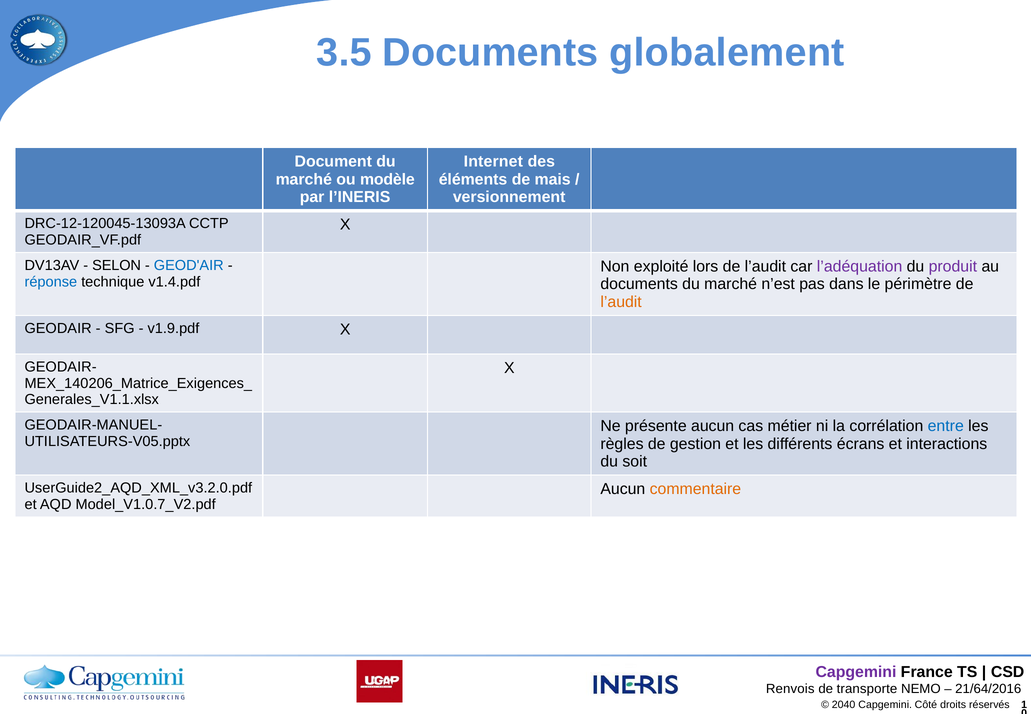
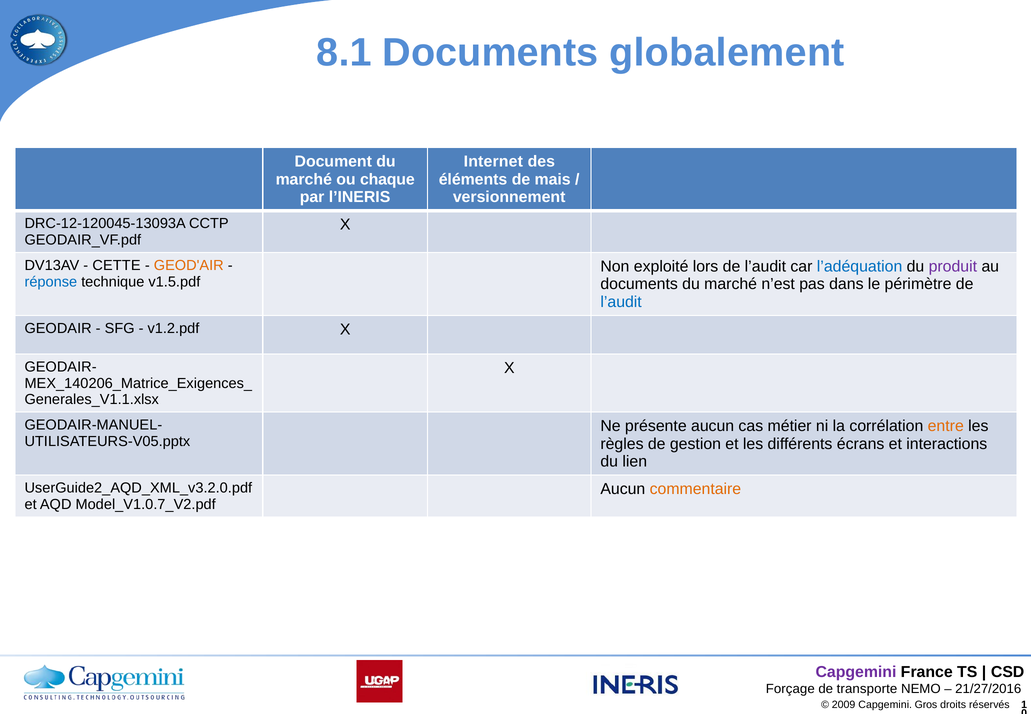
3.5: 3.5 -> 8.1
modèle: modèle -> chaque
SELON: SELON -> CETTE
GEOD'AIR colour: blue -> orange
l’adéquation colour: purple -> blue
v1.4.pdf: v1.4.pdf -> v1.5.pdf
l’audit at (621, 302) colour: orange -> blue
v1.9.pdf: v1.9.pdf -> v1.2.pdf
entre colour: blue -> orange
soit: soit -> lien
Renvois: Renvois -> Forçage
21/64/2016: 21/64/2016 -> 21/27/2016
2040: 2040 -> 2009
Côté: Côté -> Gros
